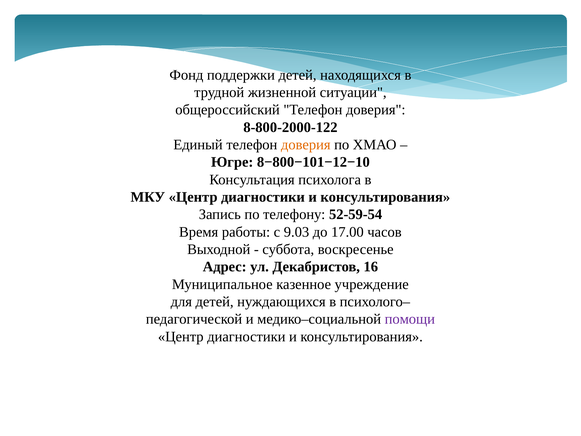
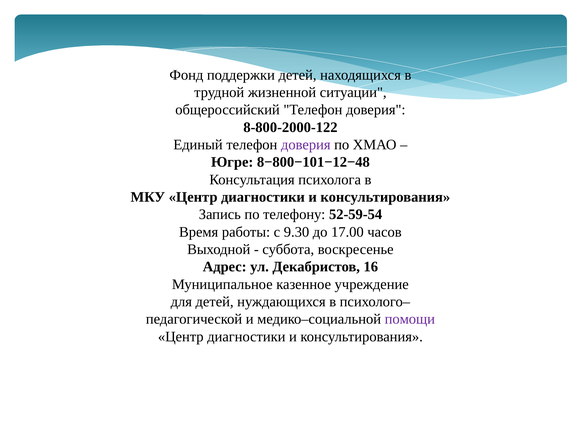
доверия at (306, 145) colour: orange -> purple
8−800−101−12−10: 8−800−101−12−10 -> 8−800−101−12−48
9.03: 9.03 -> 9.30
